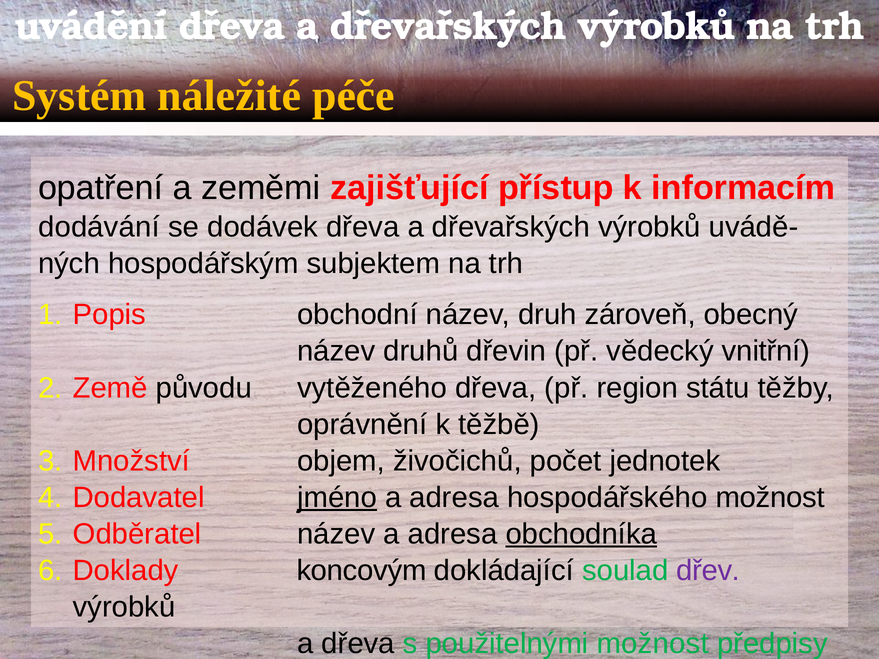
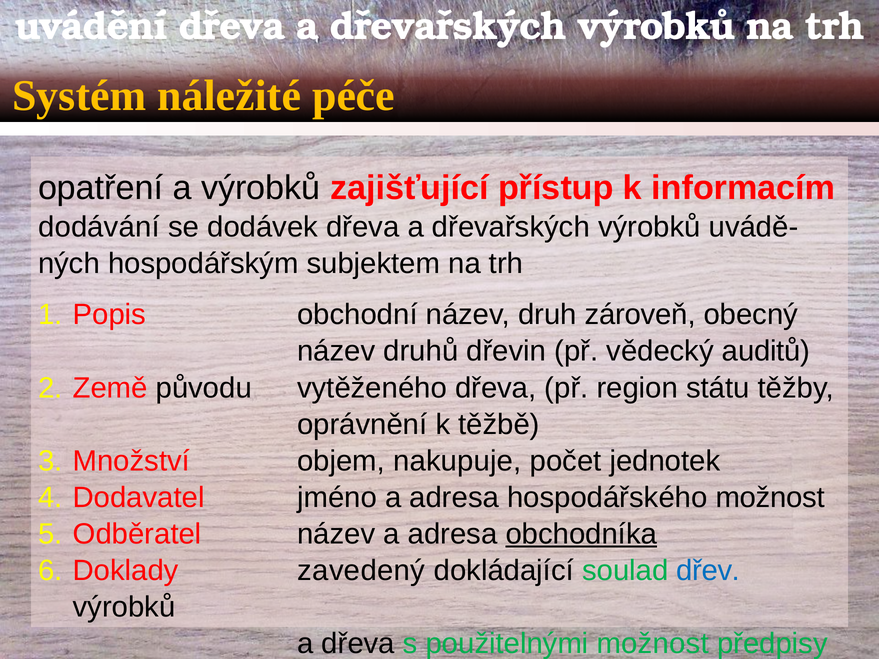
a zeměmi: zeměmi -> výrobků
vnitřní: vnitřní -> auditů
živočichů: živočichů -> nakupuje
jméno underline: present -> none
koncovým: koncovým -> zavedený
dřev colour: purple -> blue
